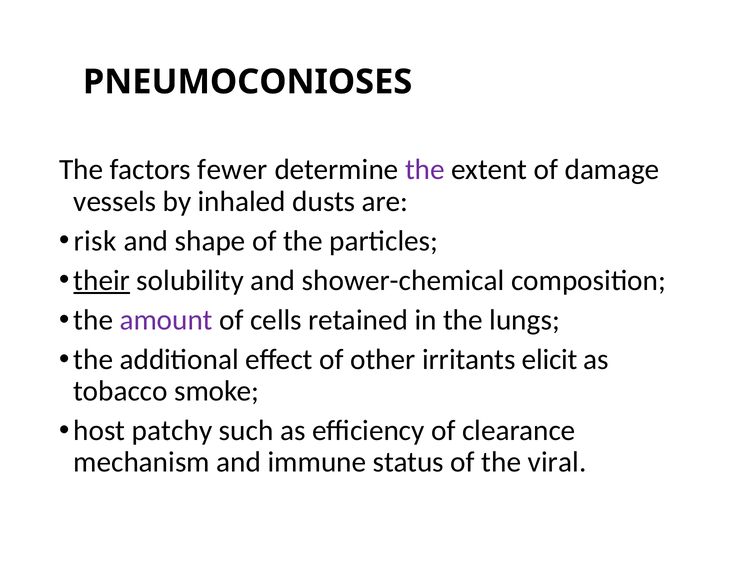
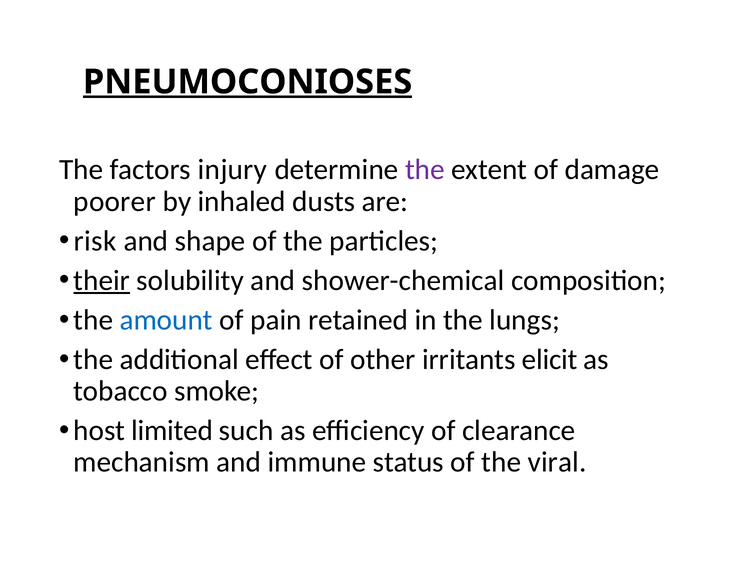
PNEUMOCONIOSES underline: none -> present
fewer: fewer -> injury
vessels: vessels -> poorer
amount colour: purple -> blue
cells: cells -> pain
patchy: patchy -> limited
